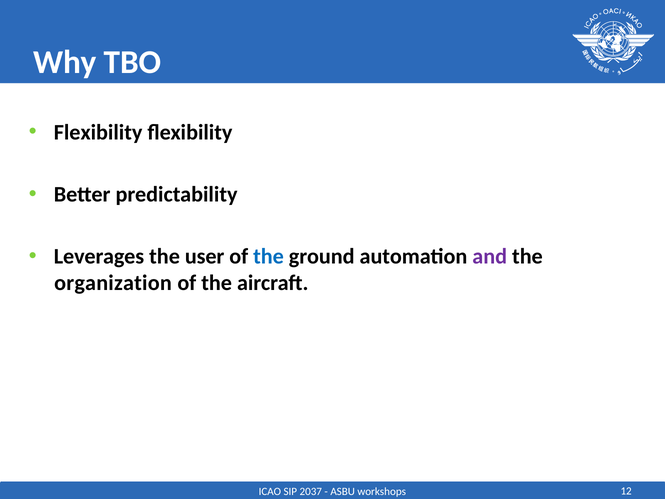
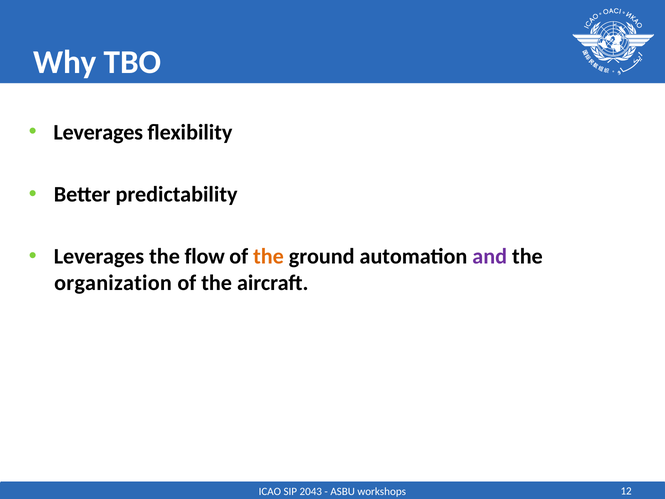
Flexibility at (98, 132): Flexibility -> Leverages
user: user -> flow
the at (269, 256) colour: blue -> orange
2037: 2037 -> 2043
